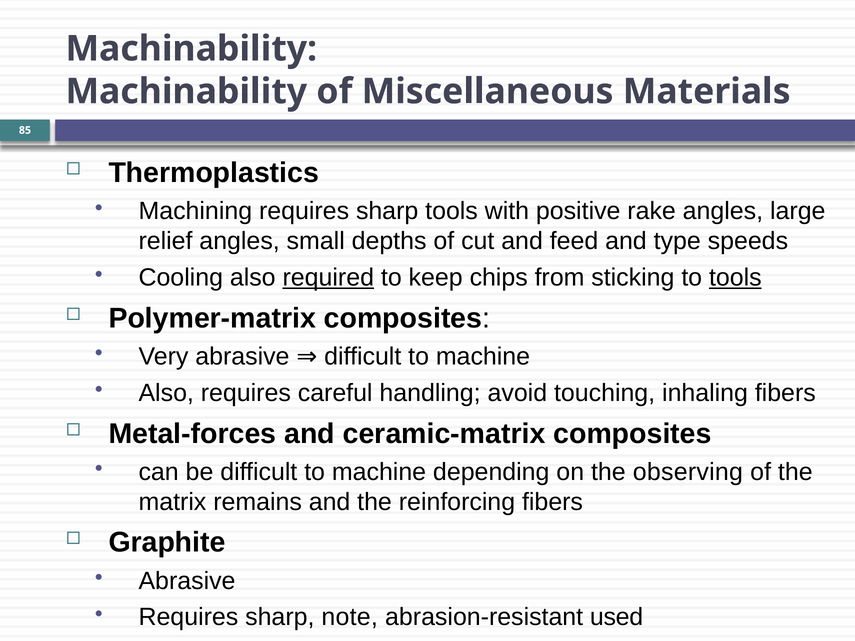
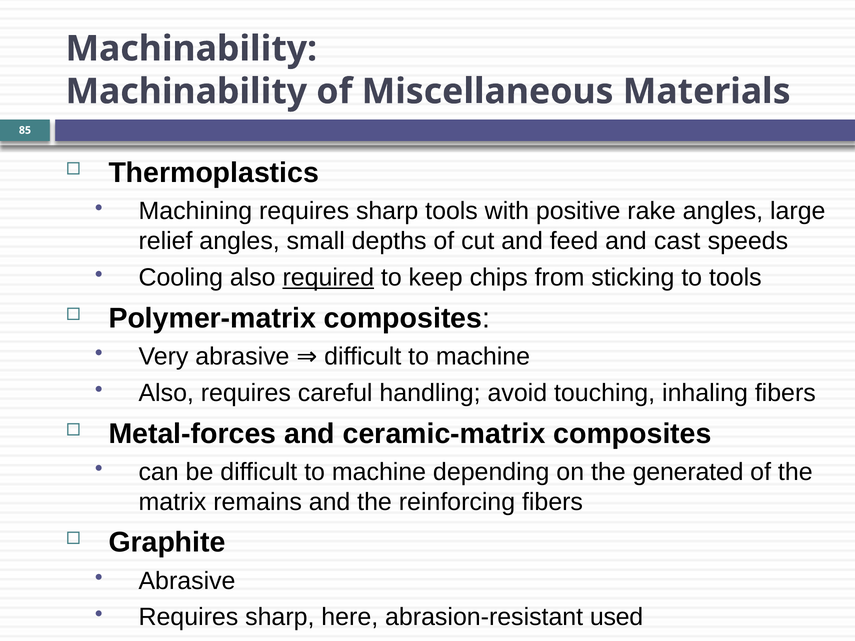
type: type -> cast
tools at (735, 278) underline: present -> none
observing: observing -> generated
note: note -> here
